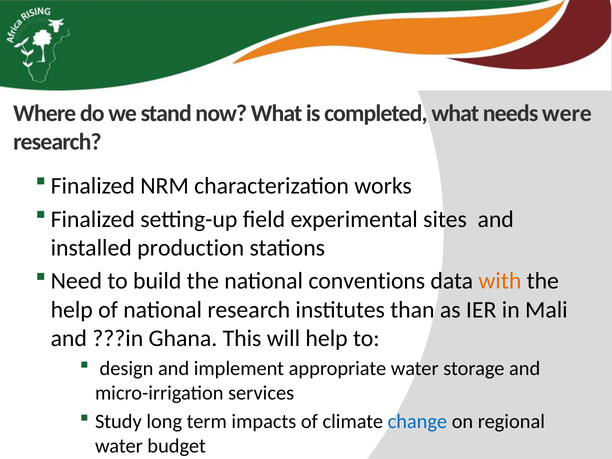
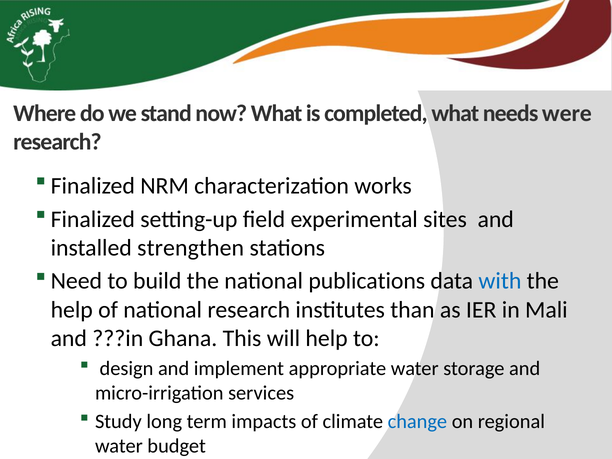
production: production -> strengthen
conventions: conventions -> publications
with colour: orange -> blue
